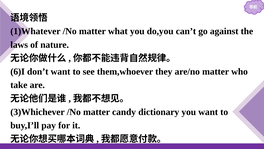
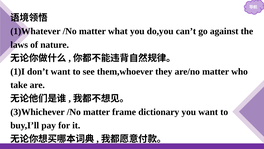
6)I: 6)I -> 1)I
candy: candy -> frame
